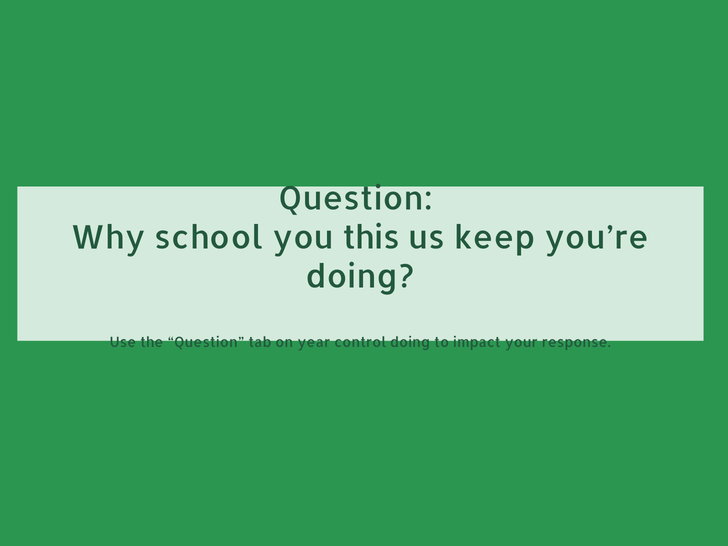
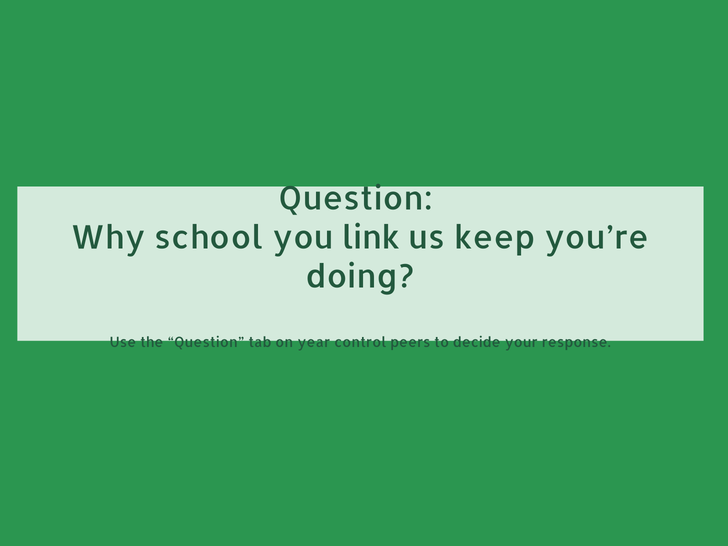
this: this -> link
control doing: doing -> peers
impact: impact -> decide
